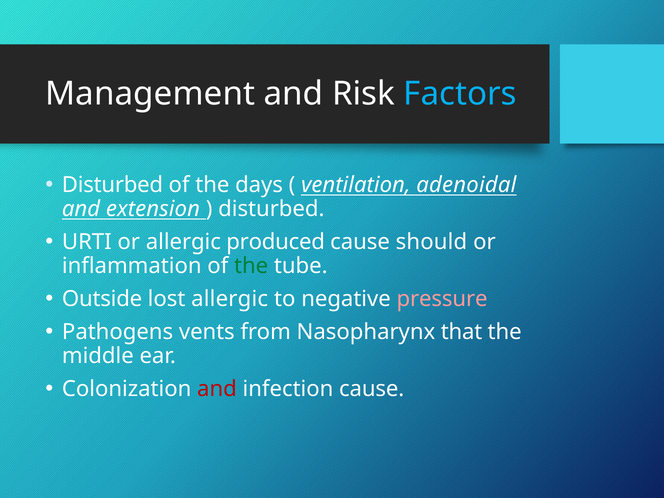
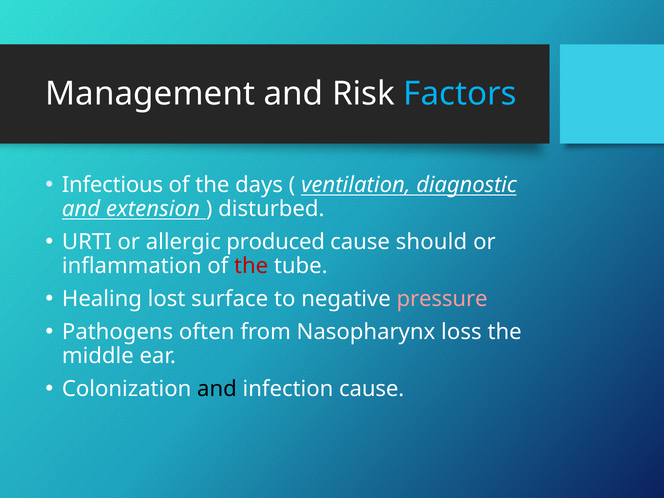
Disturbed at (112, 185): Disturbed -> Infectious
adenoidal: adenoidal -> diagnostic
the at (251, 266) colour: green -> red
Outside: Outside -> Healing
lost allergic: allergic -> surface
vents: vents -> often
that: that -> loss
and at (217, 389) colour: red -> black
